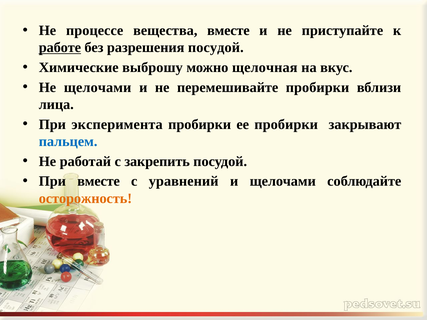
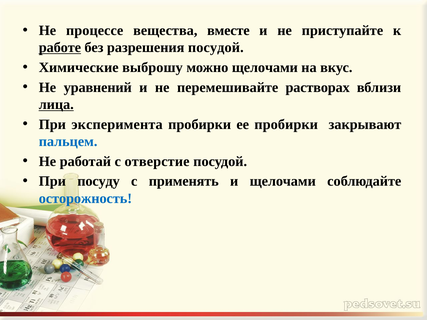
можно щелочная: щелочная -> щелочами
Не щелочами: щелочами -> уравнений
перемешивайте пробирки: пробирки -> растворах
лица underline: none -> present
закрепить: закрепить -> отверстие
При вместе: вместе -> посуду
уравнений: уравнений -> применять
осторожность colour: orange -> blue
